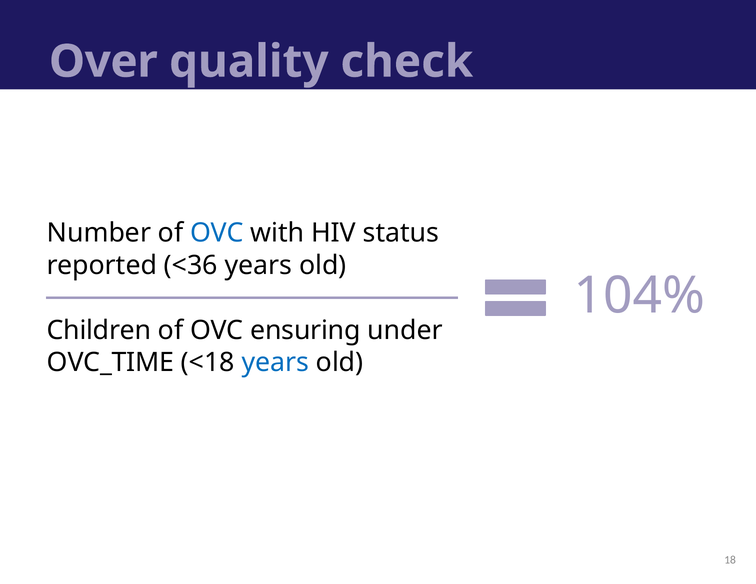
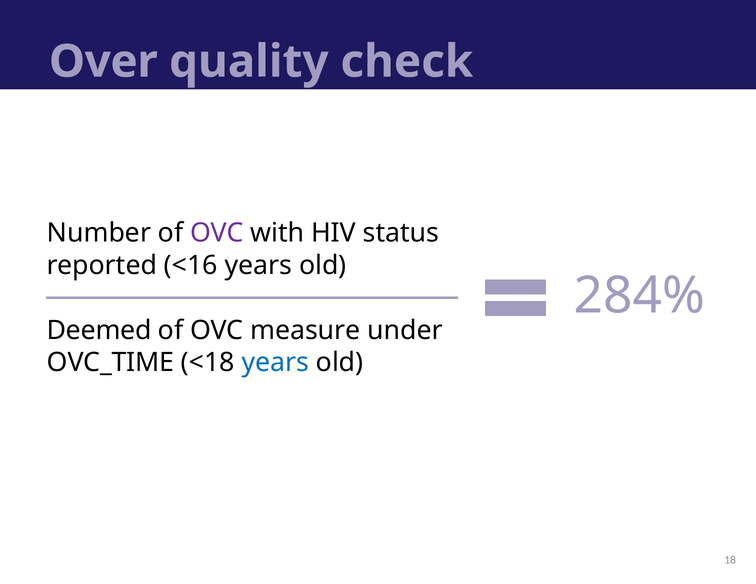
OVC at (217, 233) colour: blue -> purple
<36: <36 -> <16
104%: 104% -> 284%
Children: Children -> Deemed
ensuring: ensuring -> measure
